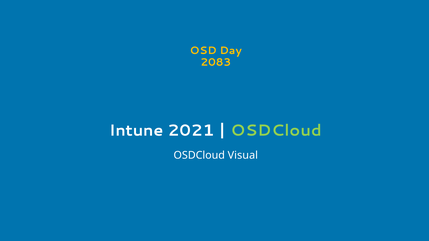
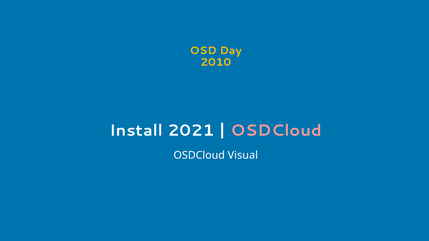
2083: 2083 -> 2010
Intune: Intune -> Install
OSDCloud at (276, 131) colour: light green -> pink
